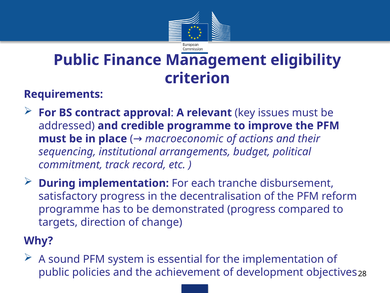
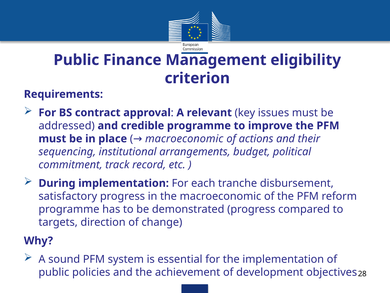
the decentralisation: decentralisation -> macroeconomic
